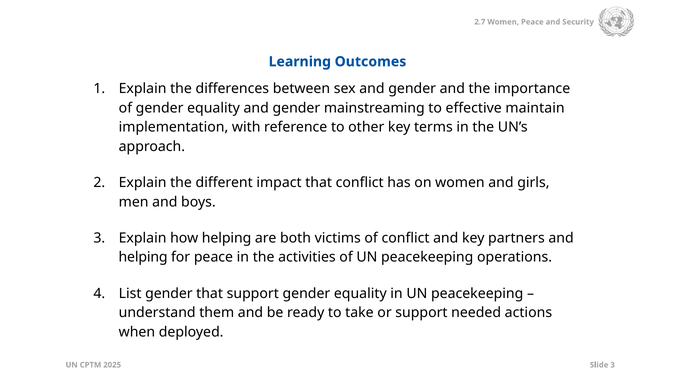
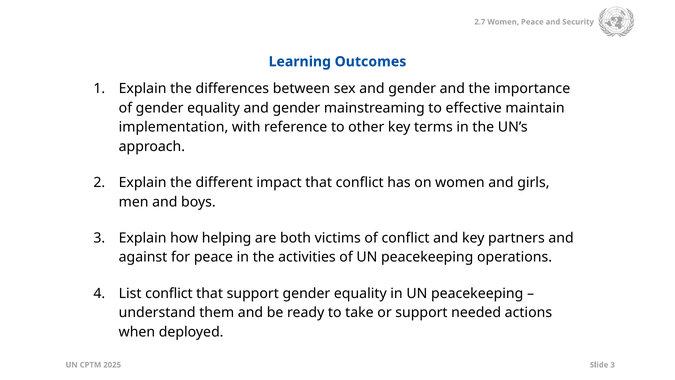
helping at (143, 257): helping -> against
List gender: gender -> conflict
